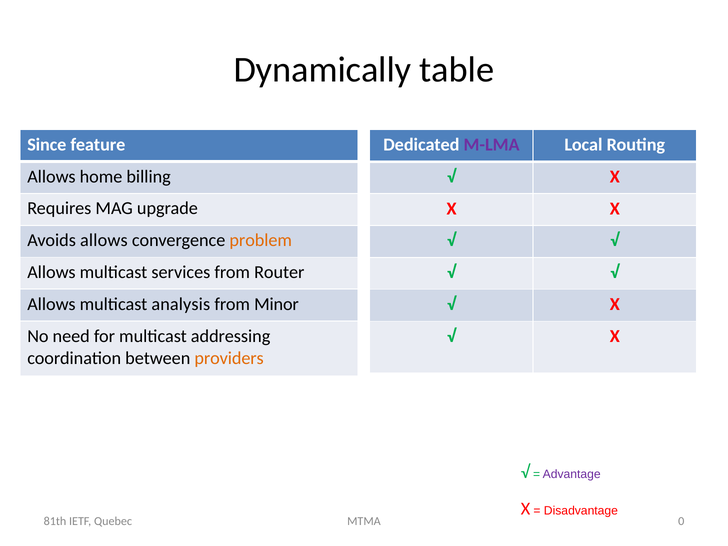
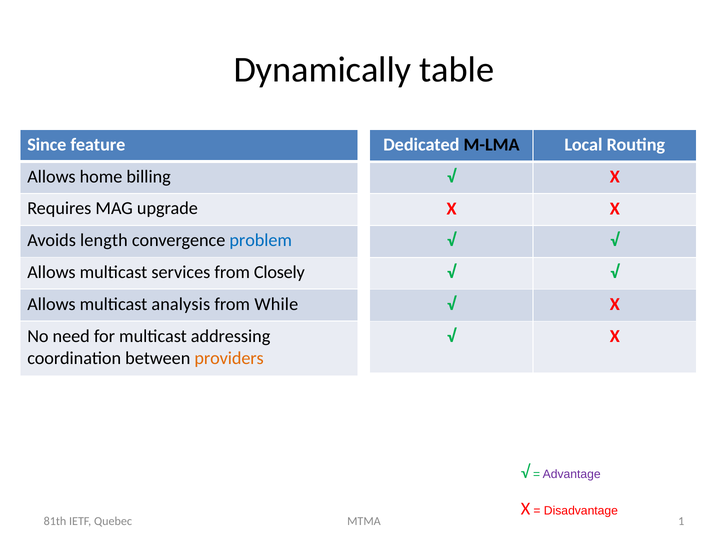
M-LMA colour: purple -> black
Avoids allows: allows -> length
problem colour: orange -> blue
Router: Router -> Closely
Minor: Minor -> While
0: 0 -> 1
